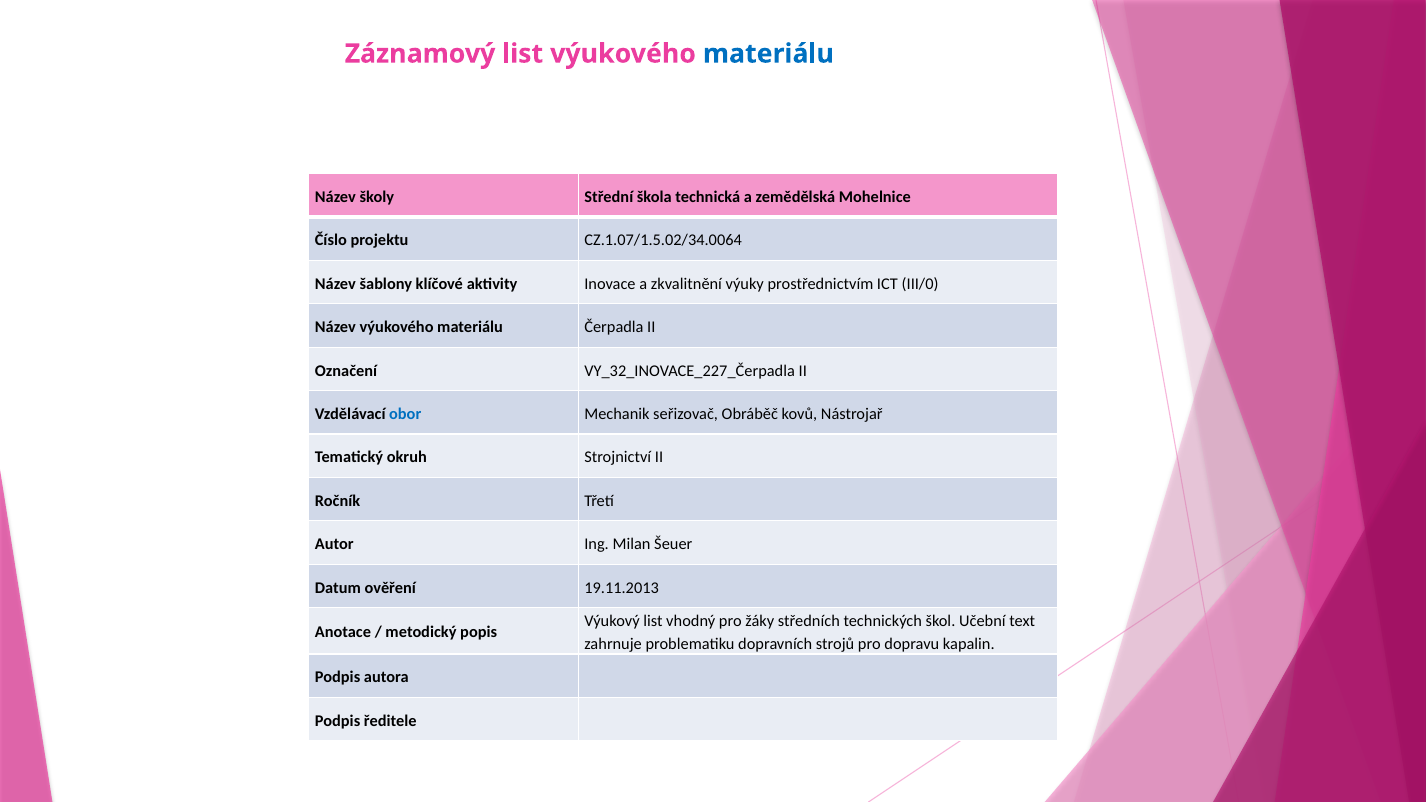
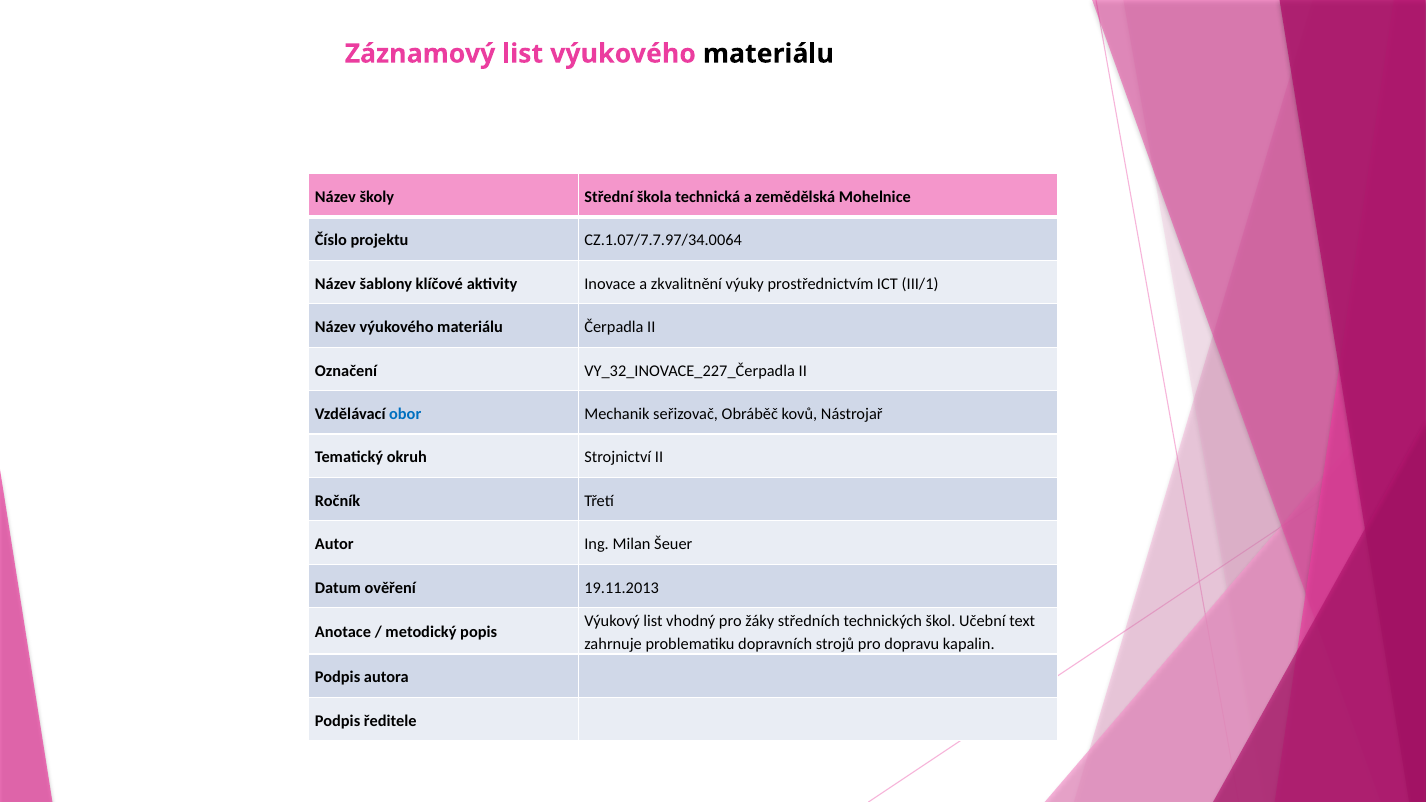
materiálu at (768, 54) colour: blue -> black
CZ.1.07/1.5.02/34.0064: CZ.1.07/1.5.02/34.0064 -> CZ.1.07/7.7.97/34.0064
III/0: III/0 -> III/1
